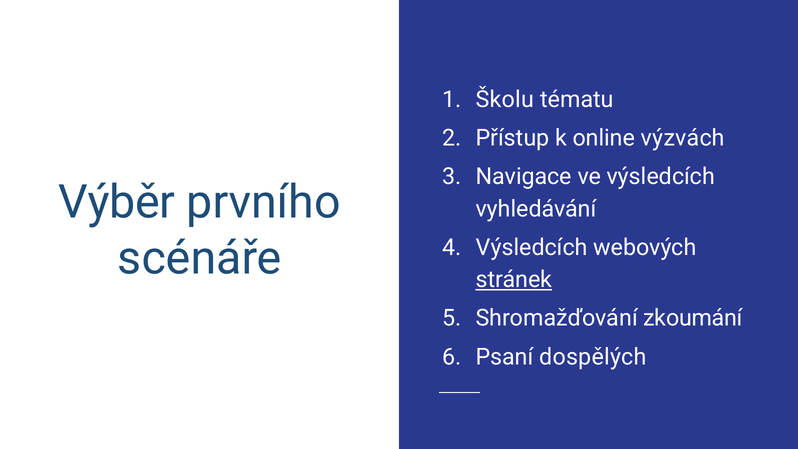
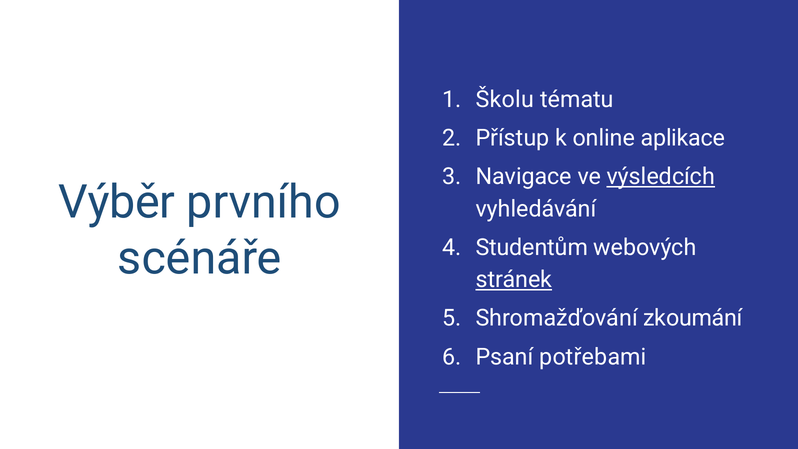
výzvách: výzvách -> aplikace
výsledcích at (661, 177) underline: none -> present
Výsledcích at (532, 247): Výsledcích -> Studentům
dospělých: dospělých -> potřebami
